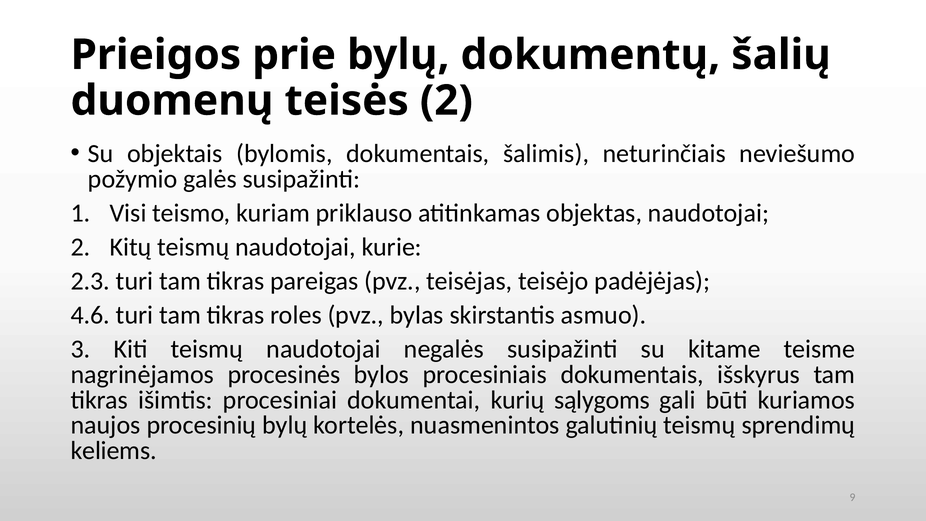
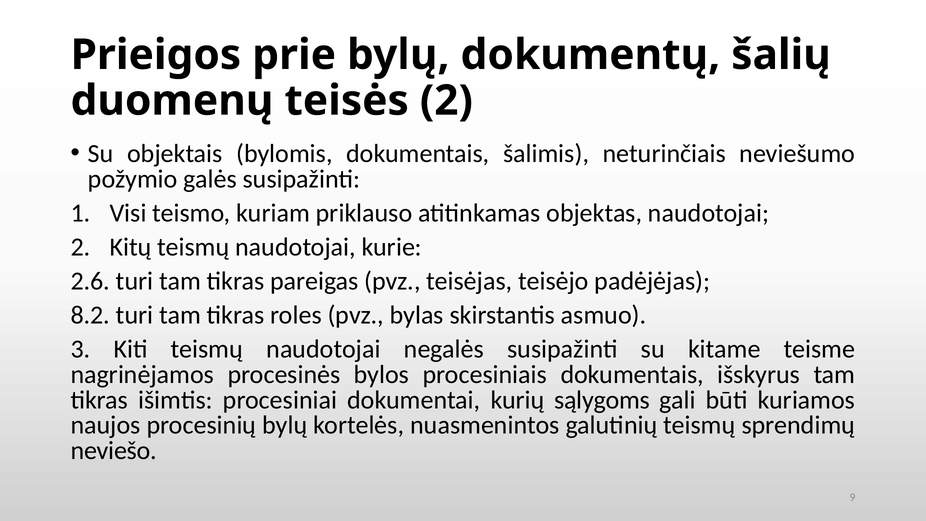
2.3: 2.3 -> 2.6
4.6: 4.6 -> 8.2
keliems: keliems -> neviešo
